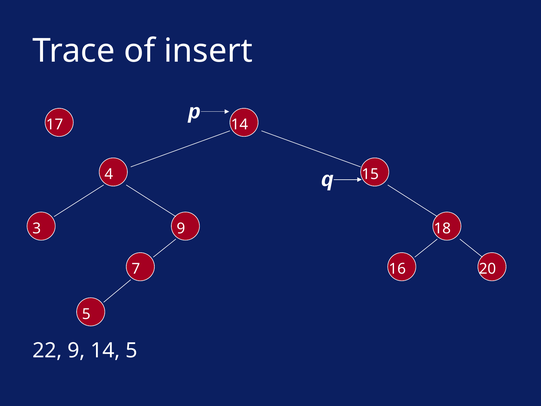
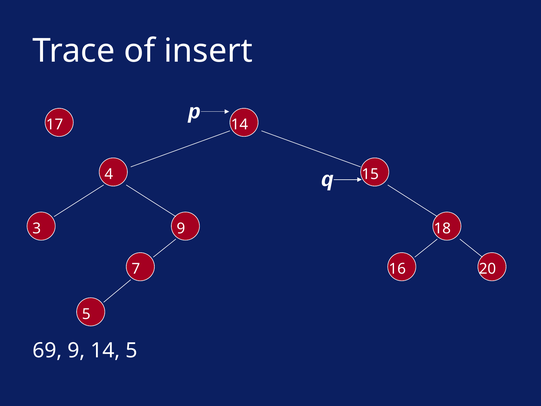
22: 22 -> 69
